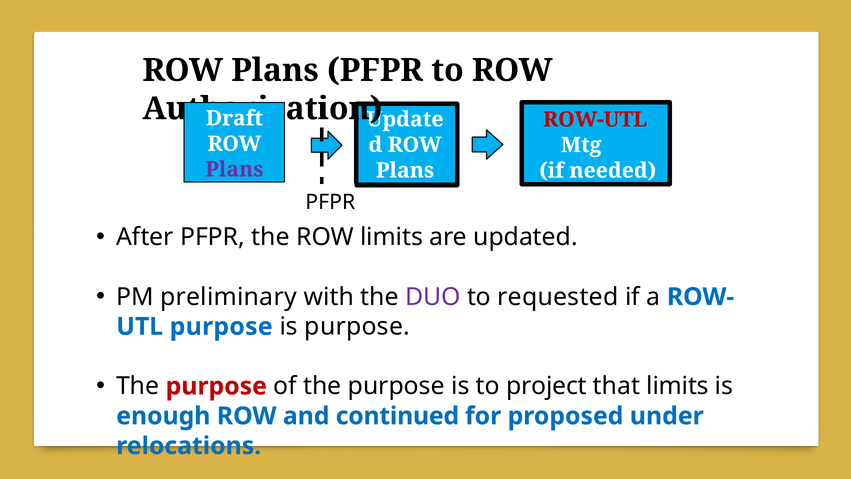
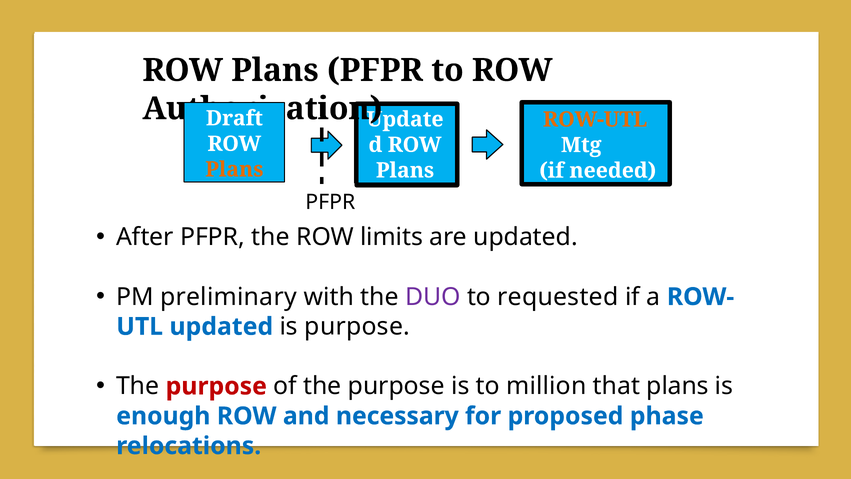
ROW-UTL colour: red -> orange
Plans at (234, 169) colour: purple -> orange
purpose at (221, 326): purpose -> updated
project: project -> million
that limits: limits -> plans
continued: continued -> necessary
under: under -> phase
